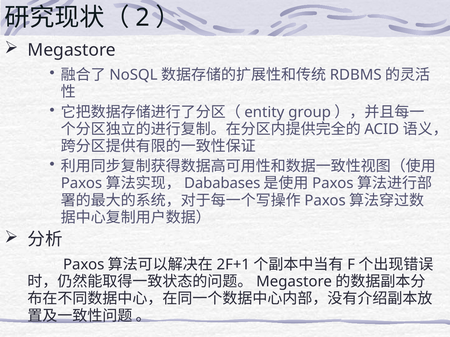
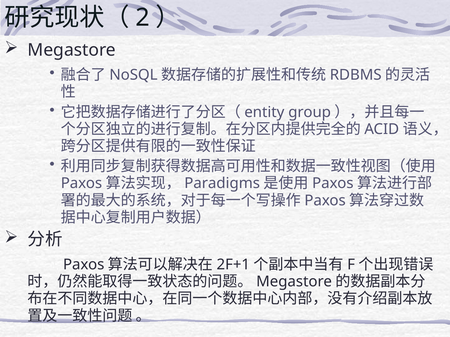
Dababases: Dababases -> Paradigms
